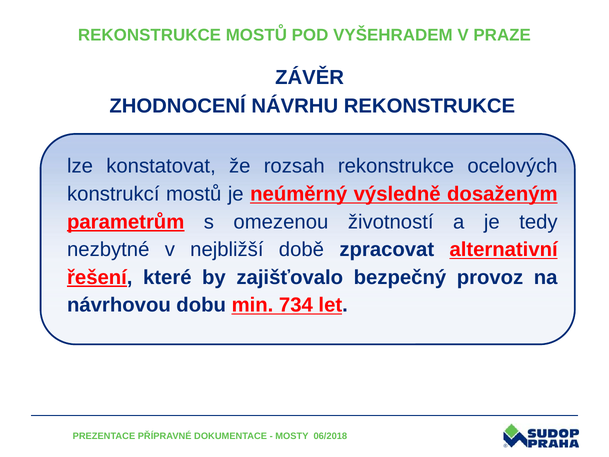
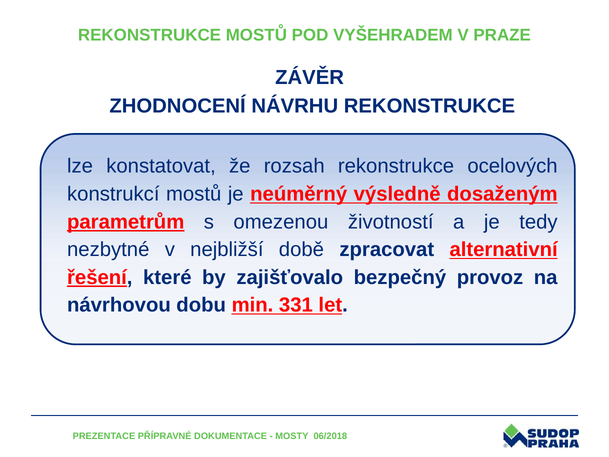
734: 734 -> 331
